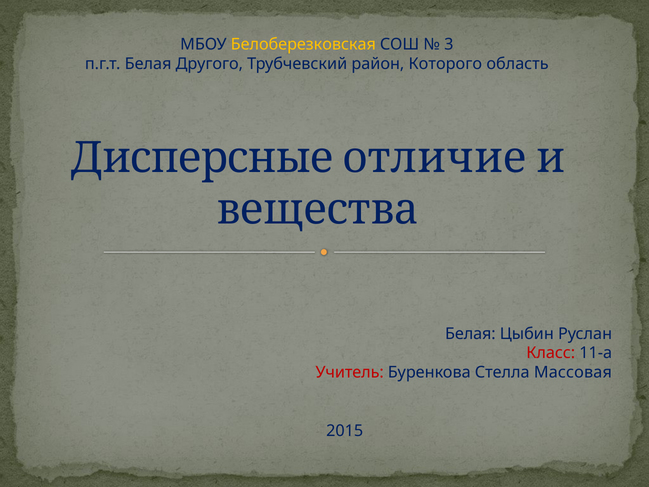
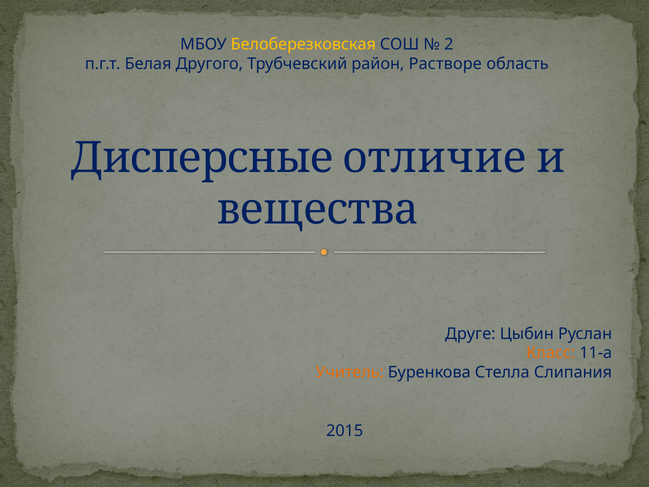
3: 3 -> 2
Которого: Которого -> Растворе
Белая at (470, 333): Белая -> Друге
Класс colour: red -> orange
Учитель colour: red -> orange
Массовая: Массовая -> Слипания
